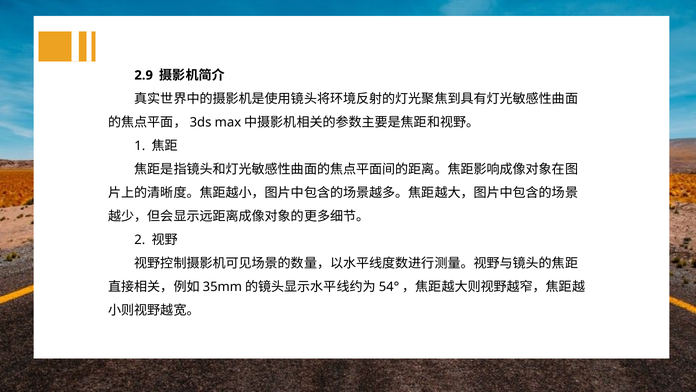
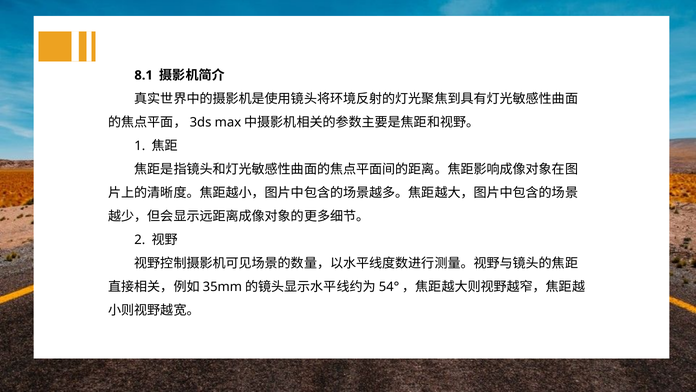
2.9: 2.9 -> 8.1
